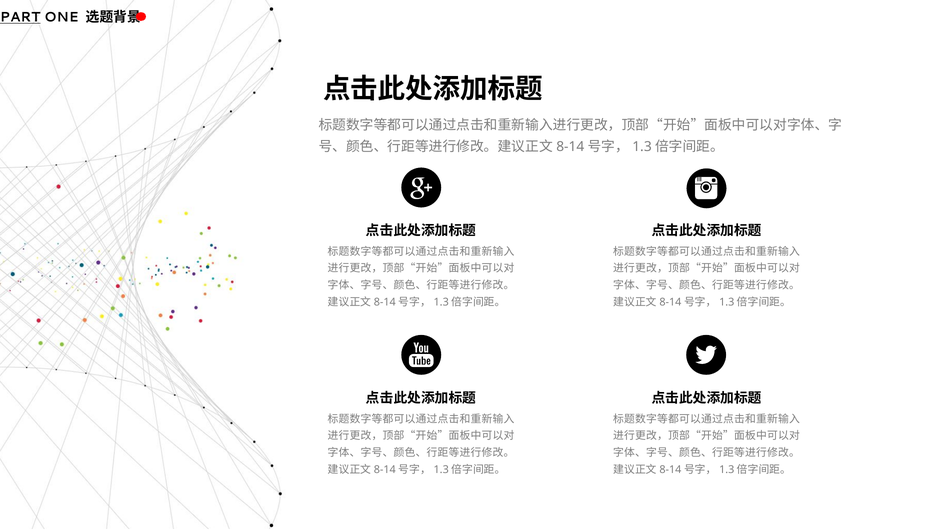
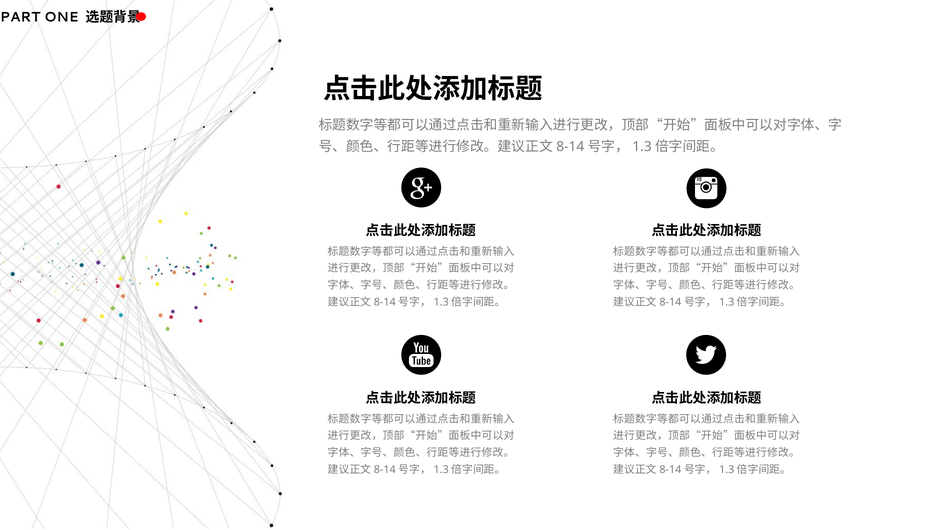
PART underline: present -> none
